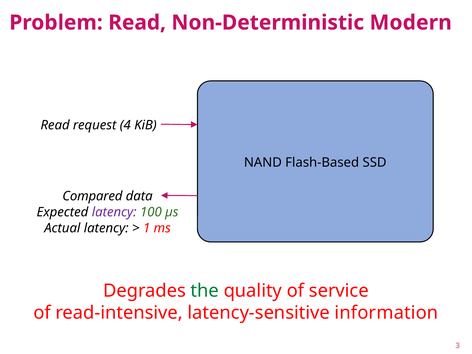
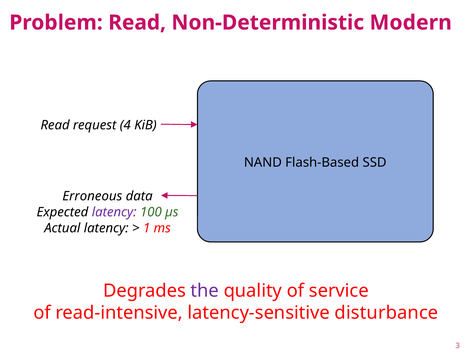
Compared: Compared -> Erroneous
the colour: green -> purple
information: information -> disturbance
